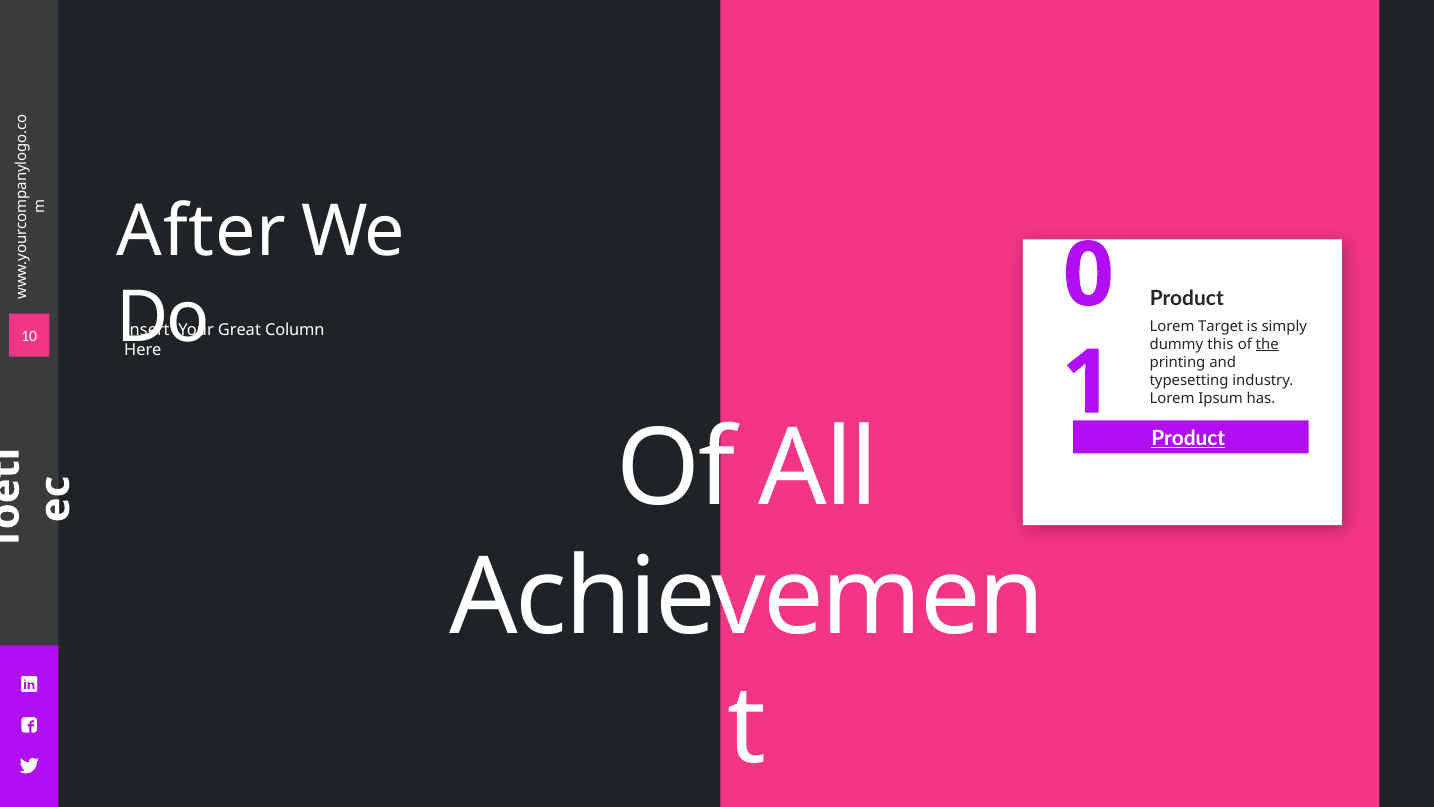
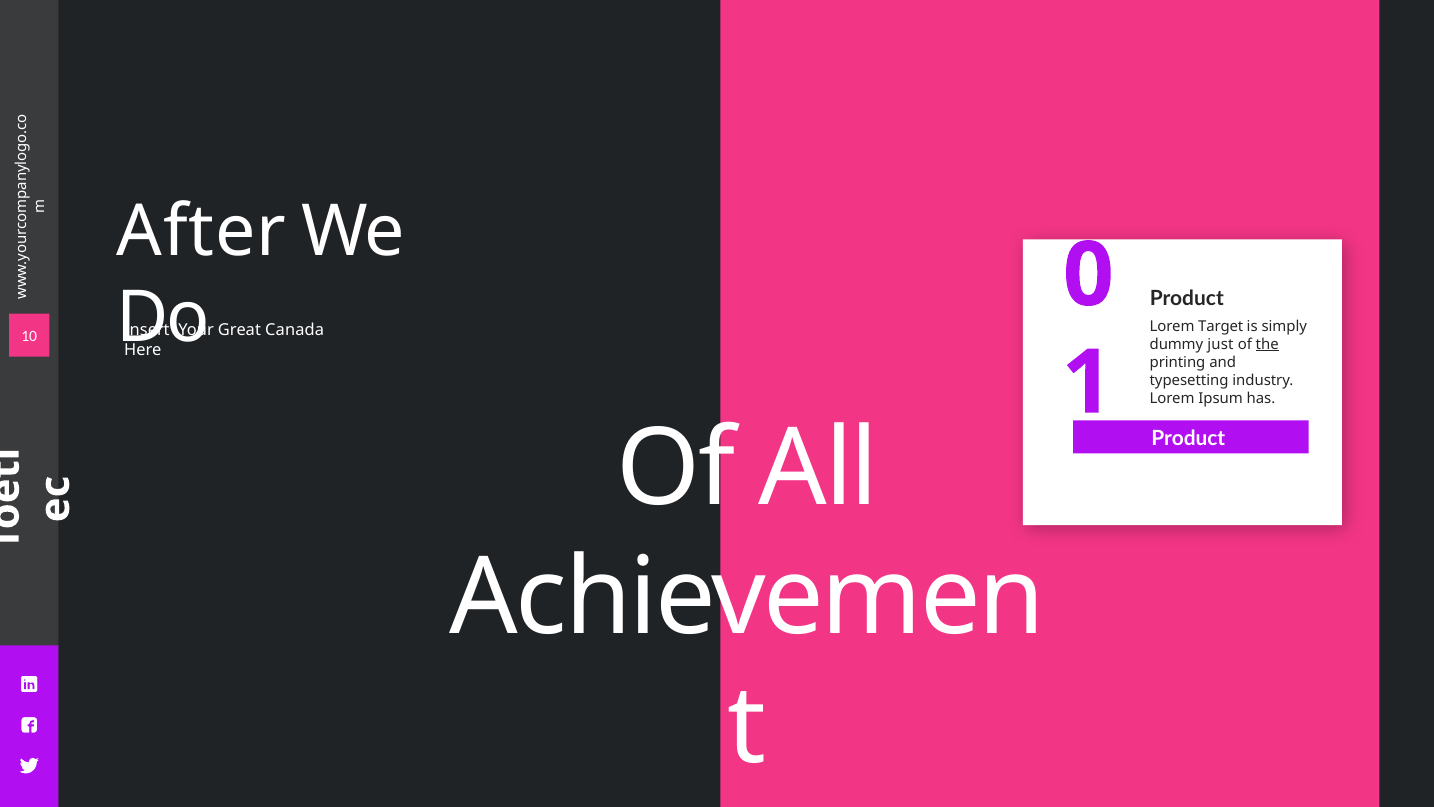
Column: Column -> Canada
this: this -> just
Product at (1188, 438) underline: present -> none
